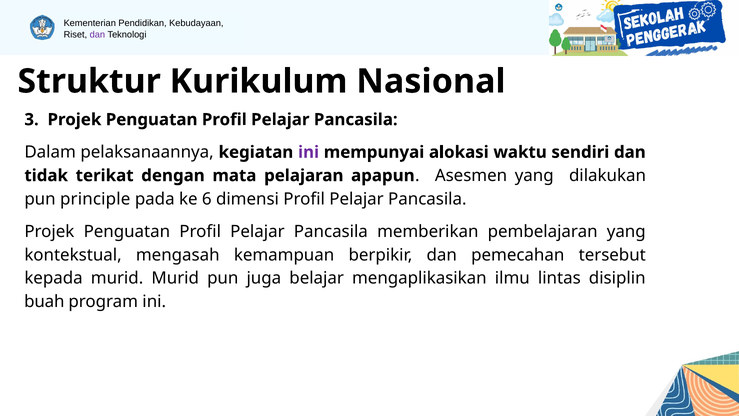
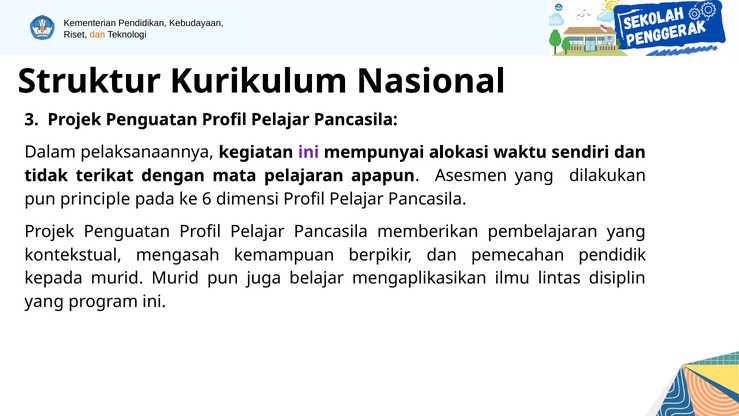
dan at (97, 34) colour: purple -> orange
tersebut: tersebut -> pendidik
buah at (44, 301): buah -> yang
